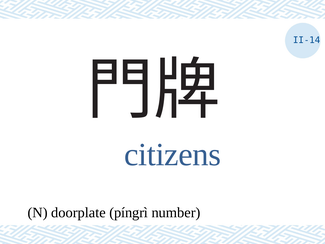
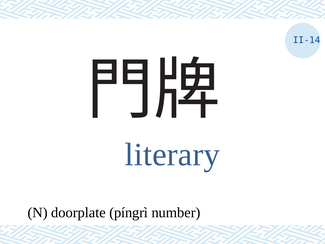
citizens: citizens -> literary
